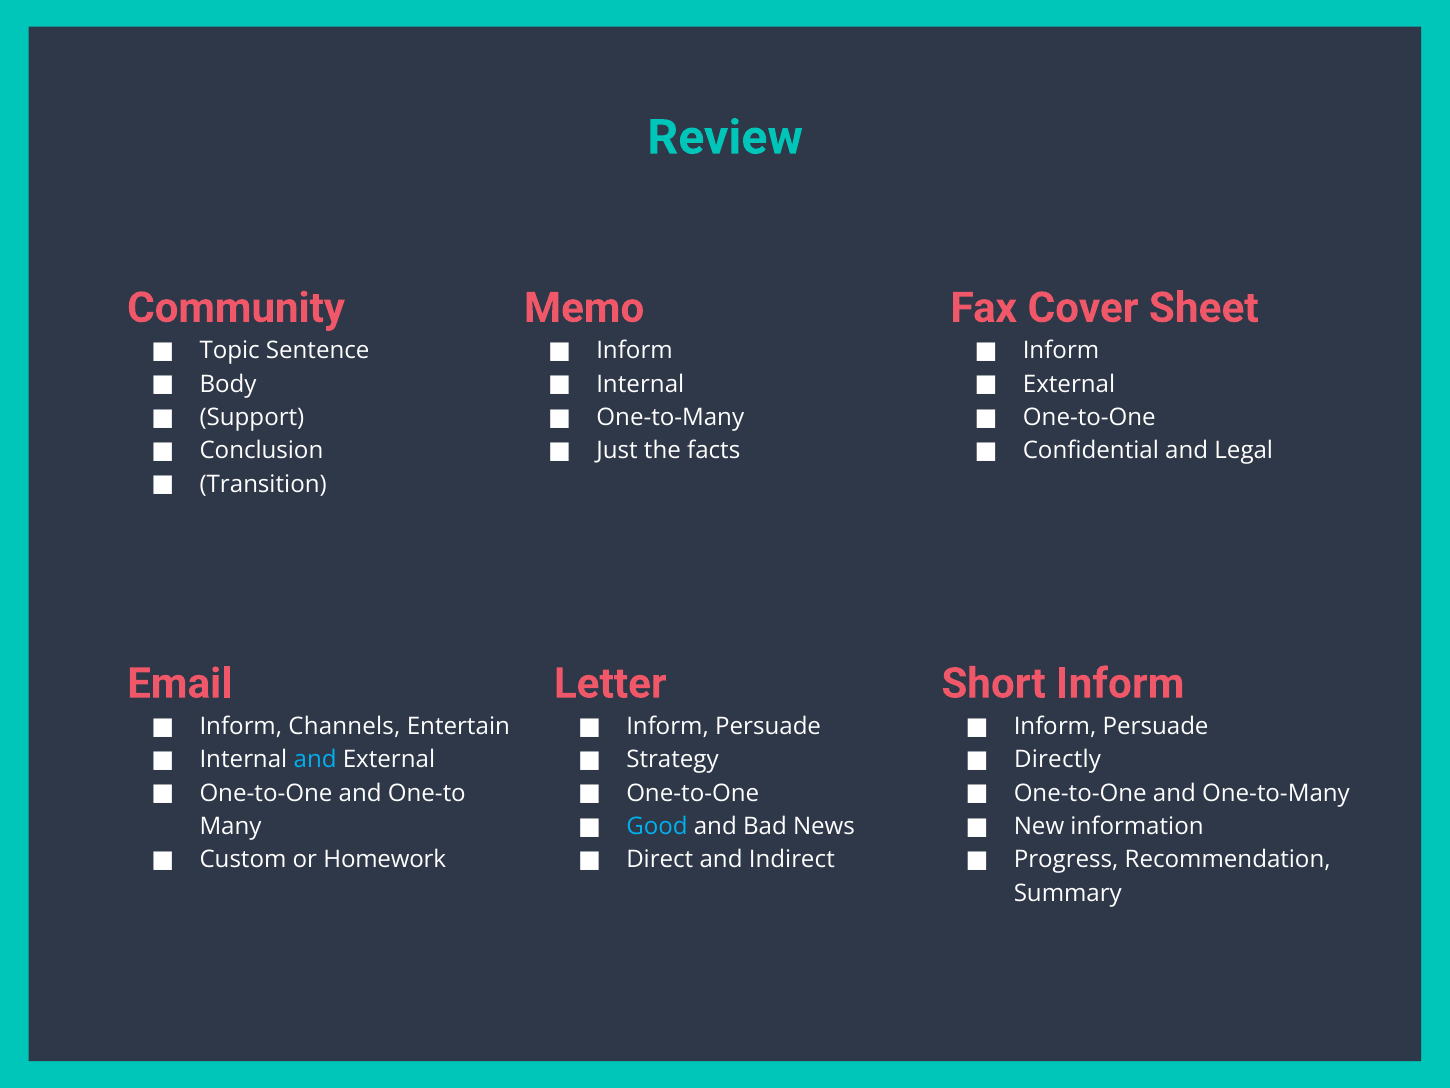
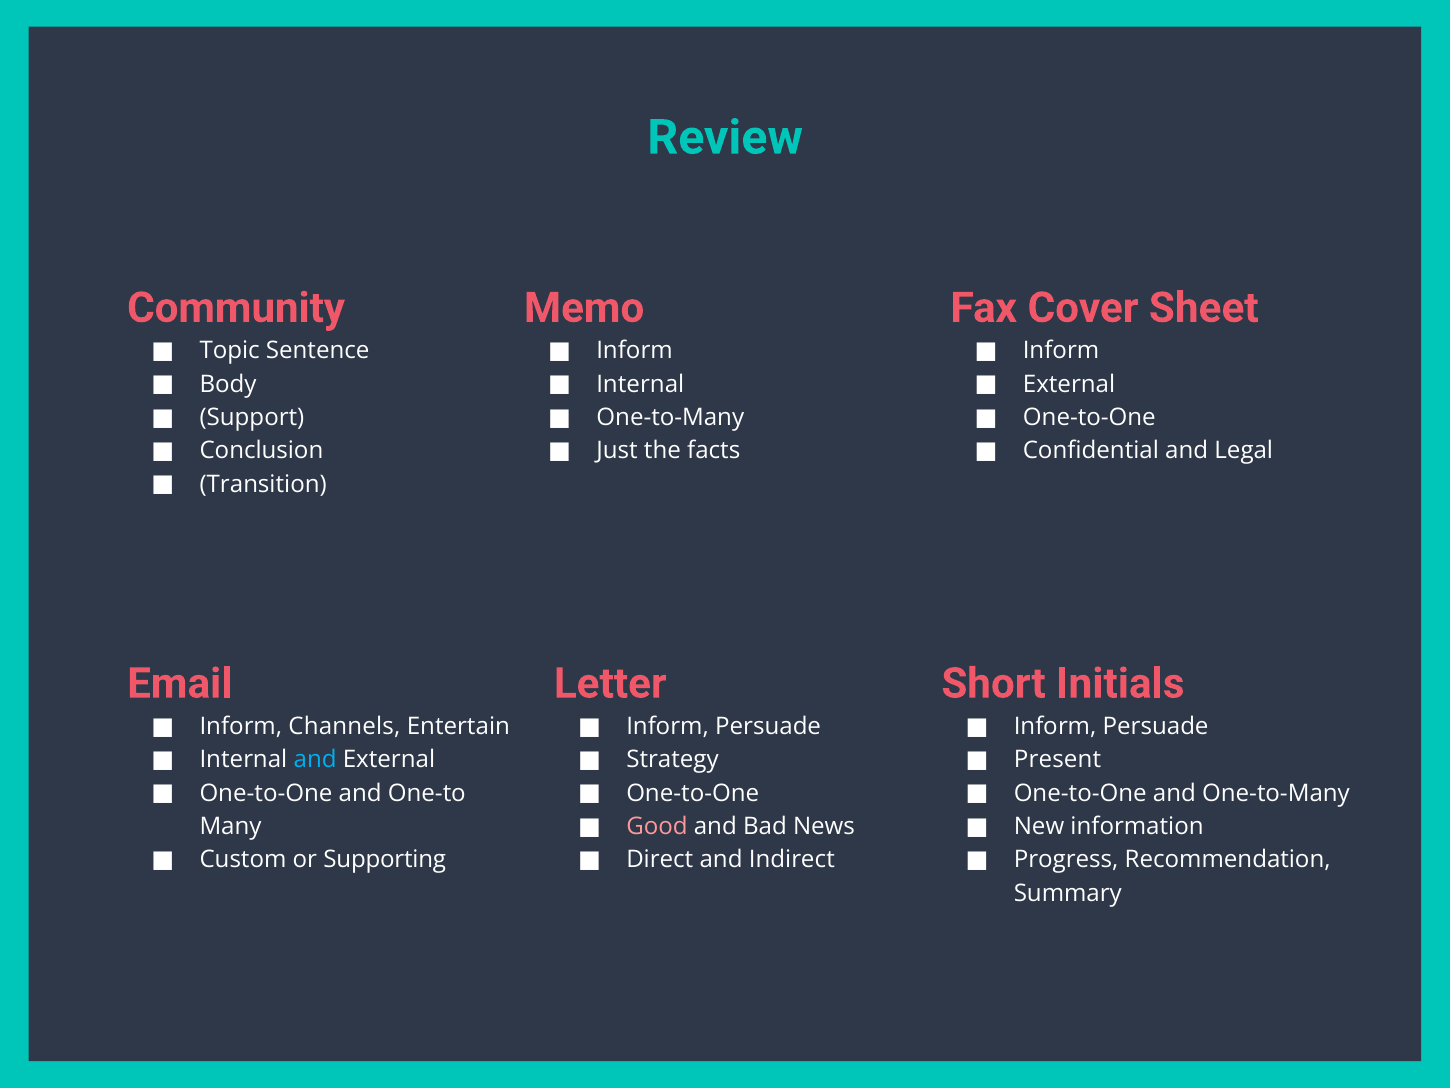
Short Inform: Inform -> Initials
Directly: Directly -> Present
Good colour: light blue -> pink
Homework: Homework -> Supporting
